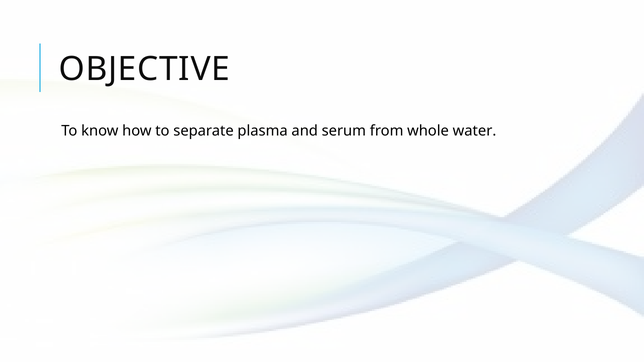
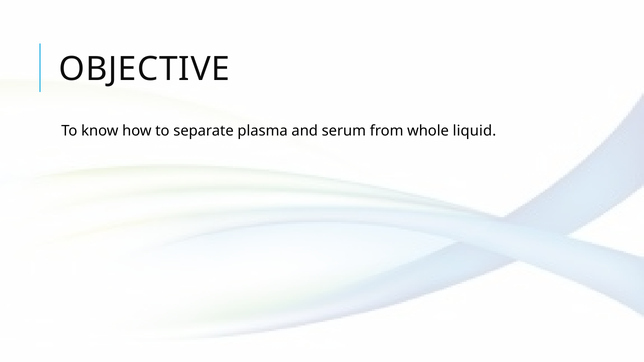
water: water -> liquid
